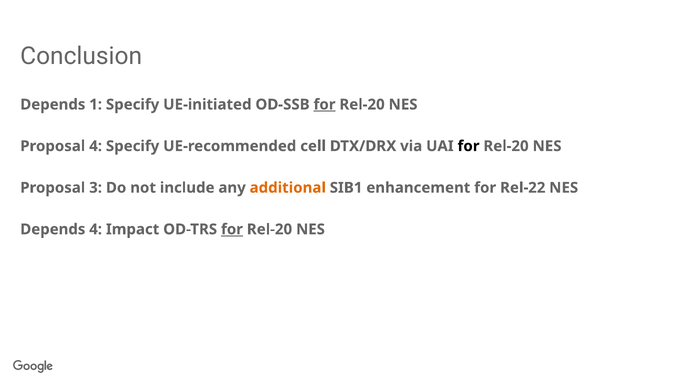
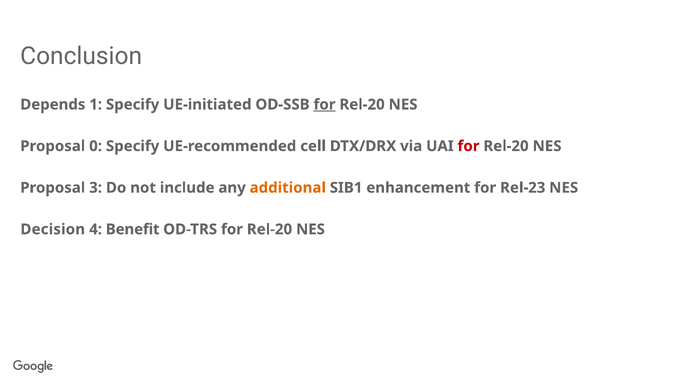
Proposal 4: 4 -> 0
for at (469, 146) colour: black -> red
Rel-22: Rel-22 -> Rel-23
Depends at (53, 229): Depends -> Decision
Impact: Impact -> Benefit
for at (232, 229) underline: present -> none
